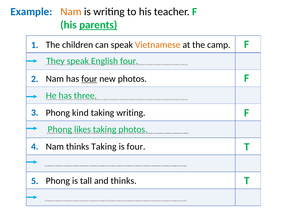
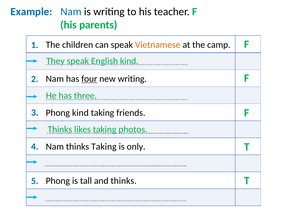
Nam at (71, 12) colour: orange -> blue
parents underline: present -> none
English four: four -> kind
new photos: photos -> writing
taking writing: writing -> friends
Phong at (60, 130): Phong -> Thinks
is four: four -> only
